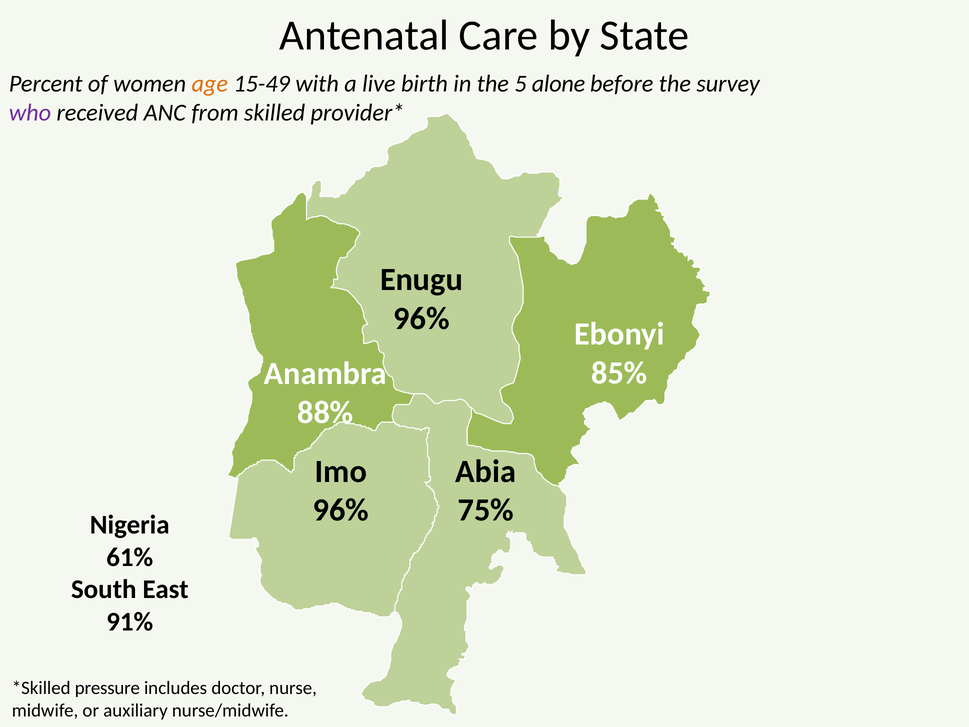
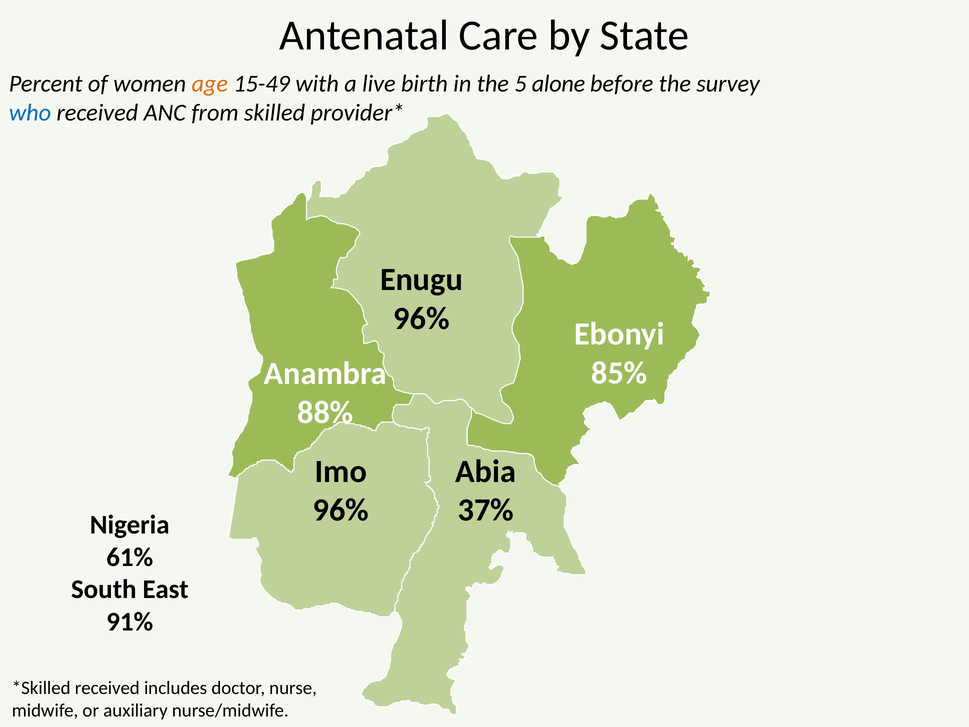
who colour: purple -> blue
75%: 75% -> 37%
pressure at (107, 688): pressure -> received
